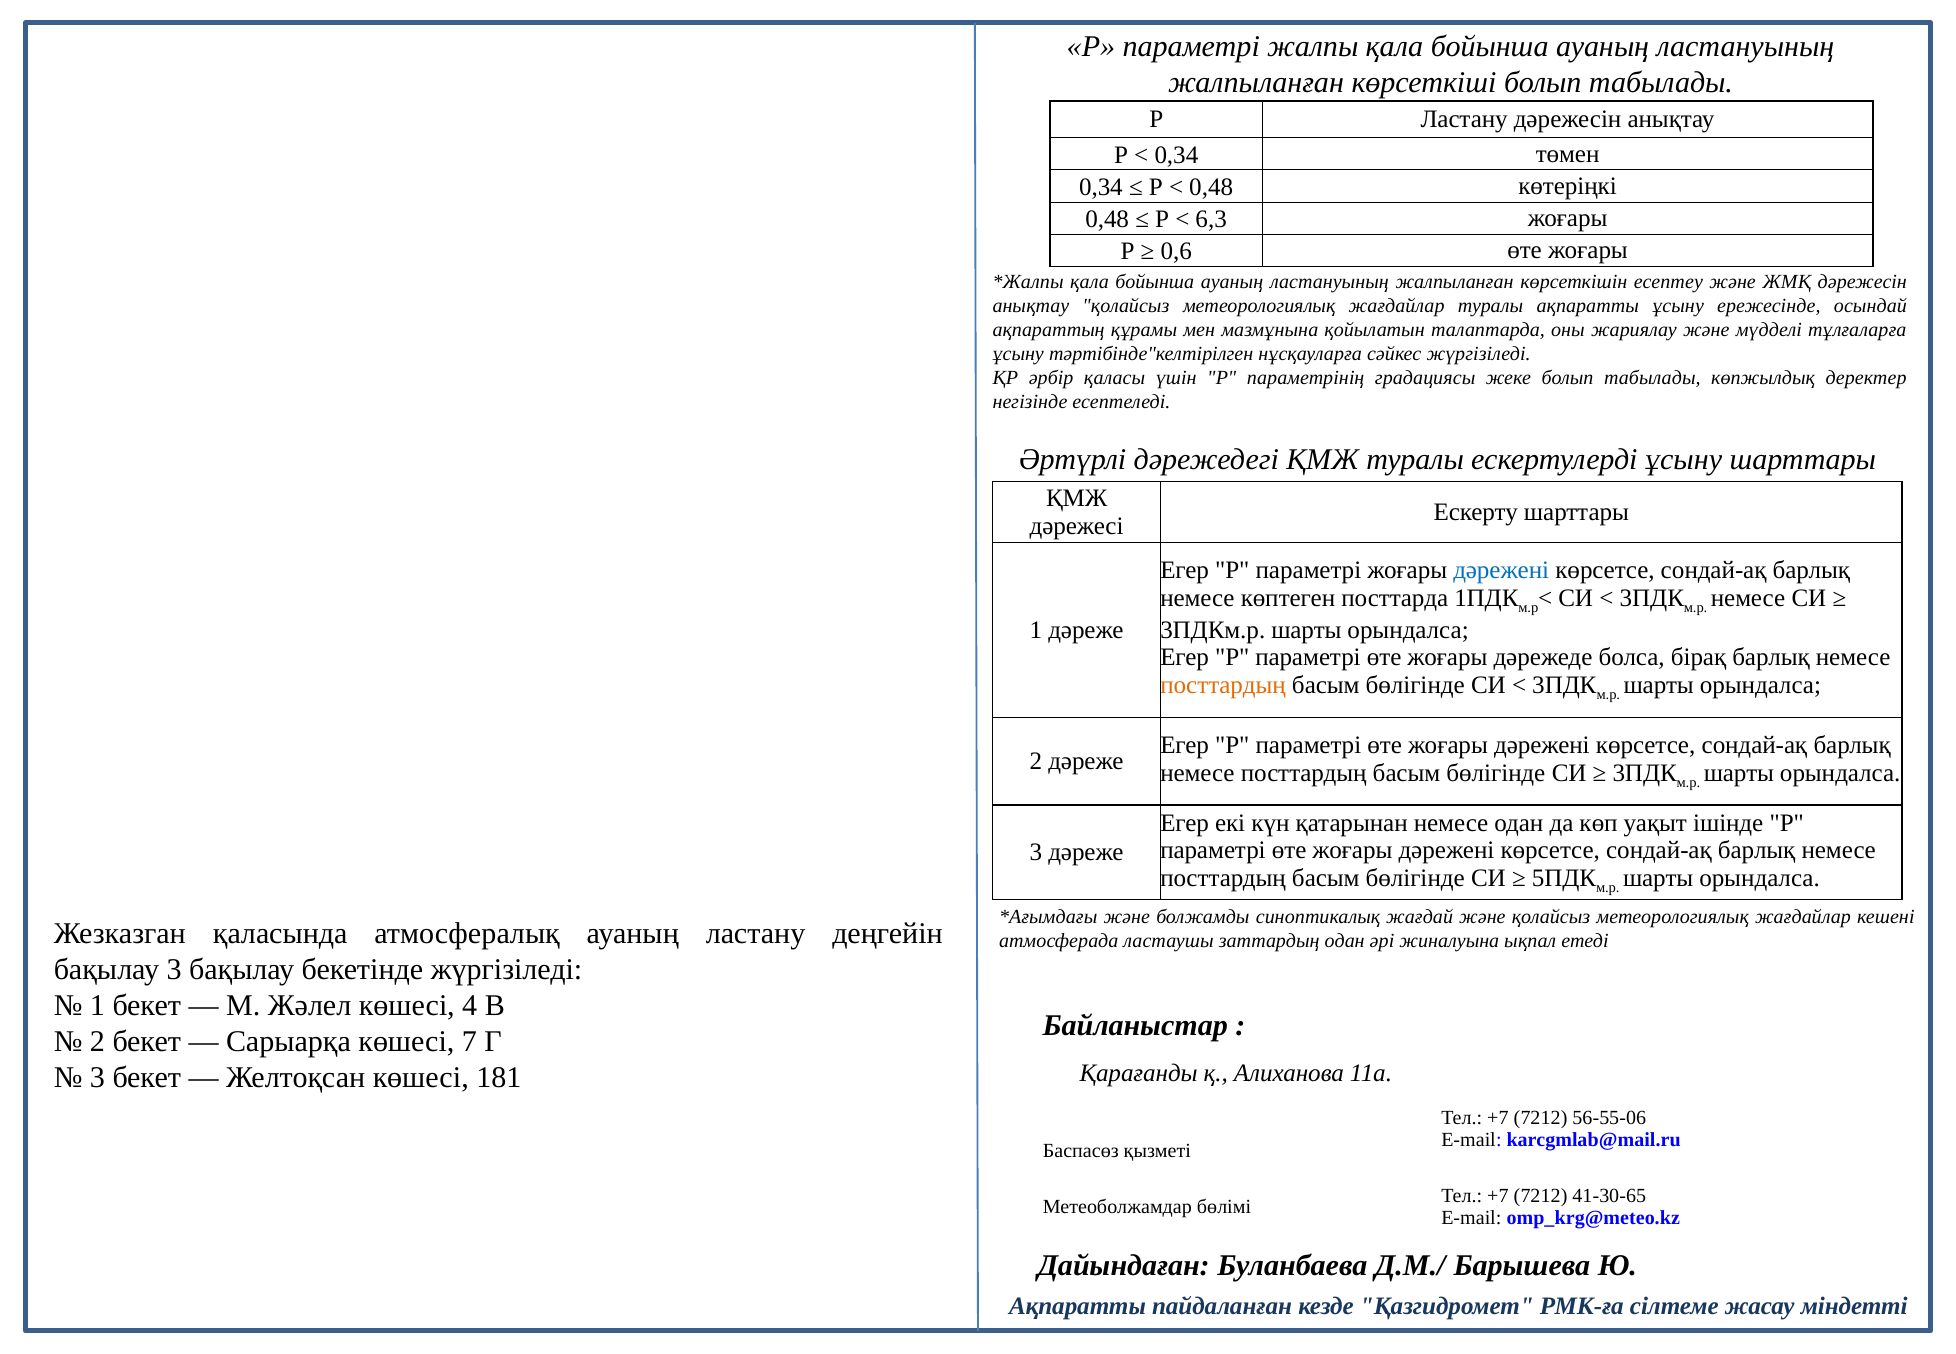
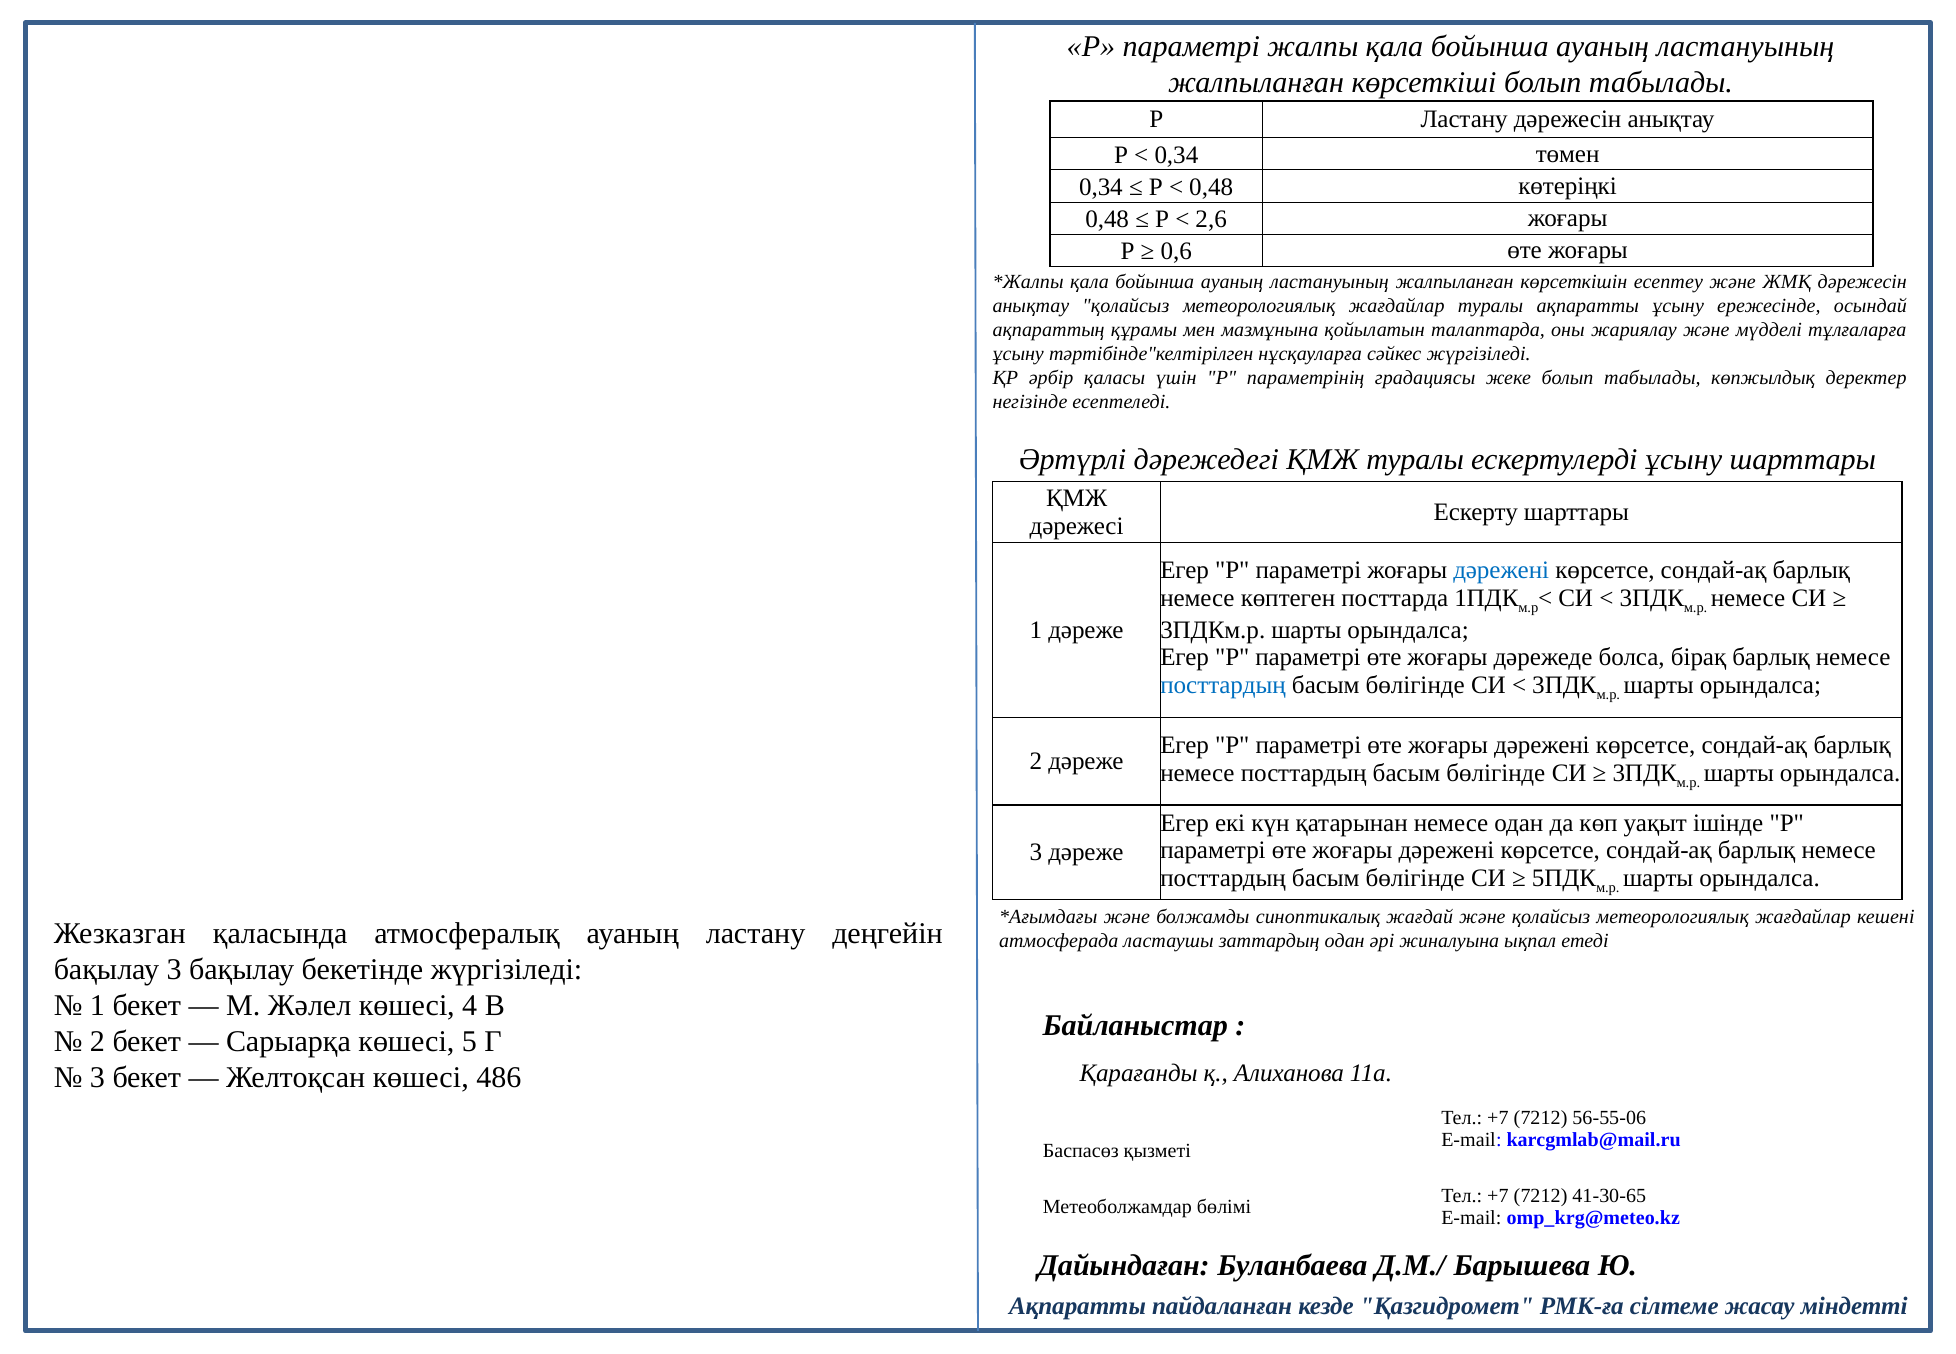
6,3: 6,3 -> 2,6
посттардың at (1223, 685) colour: orange -> blue
7: 7 -> 5
181: 181 -> 486
